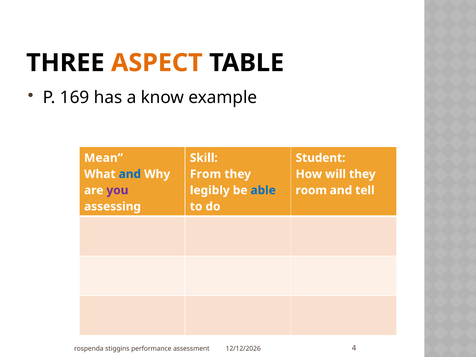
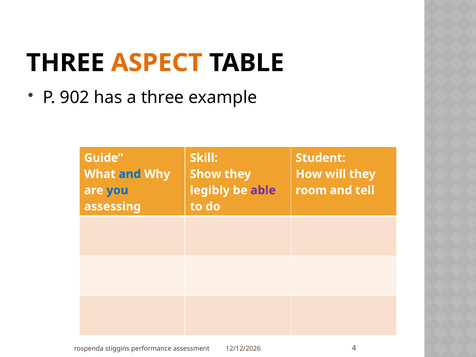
169: 169 -> 902
a know: know -> three
Mean: Mean -> Guide
From: From -> Show
you colour: purple -> blue
able colour: blue -> purple
